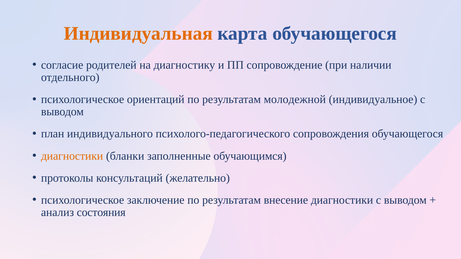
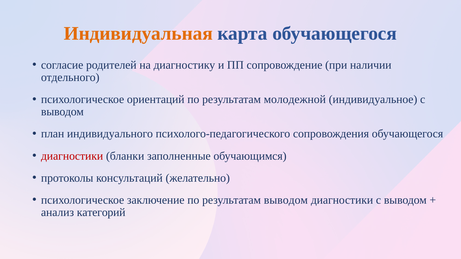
диагностики at (72, 156) colour: orange -> red
результатам внесение: внесение -> выводом
состояния: состояния -> категорий
